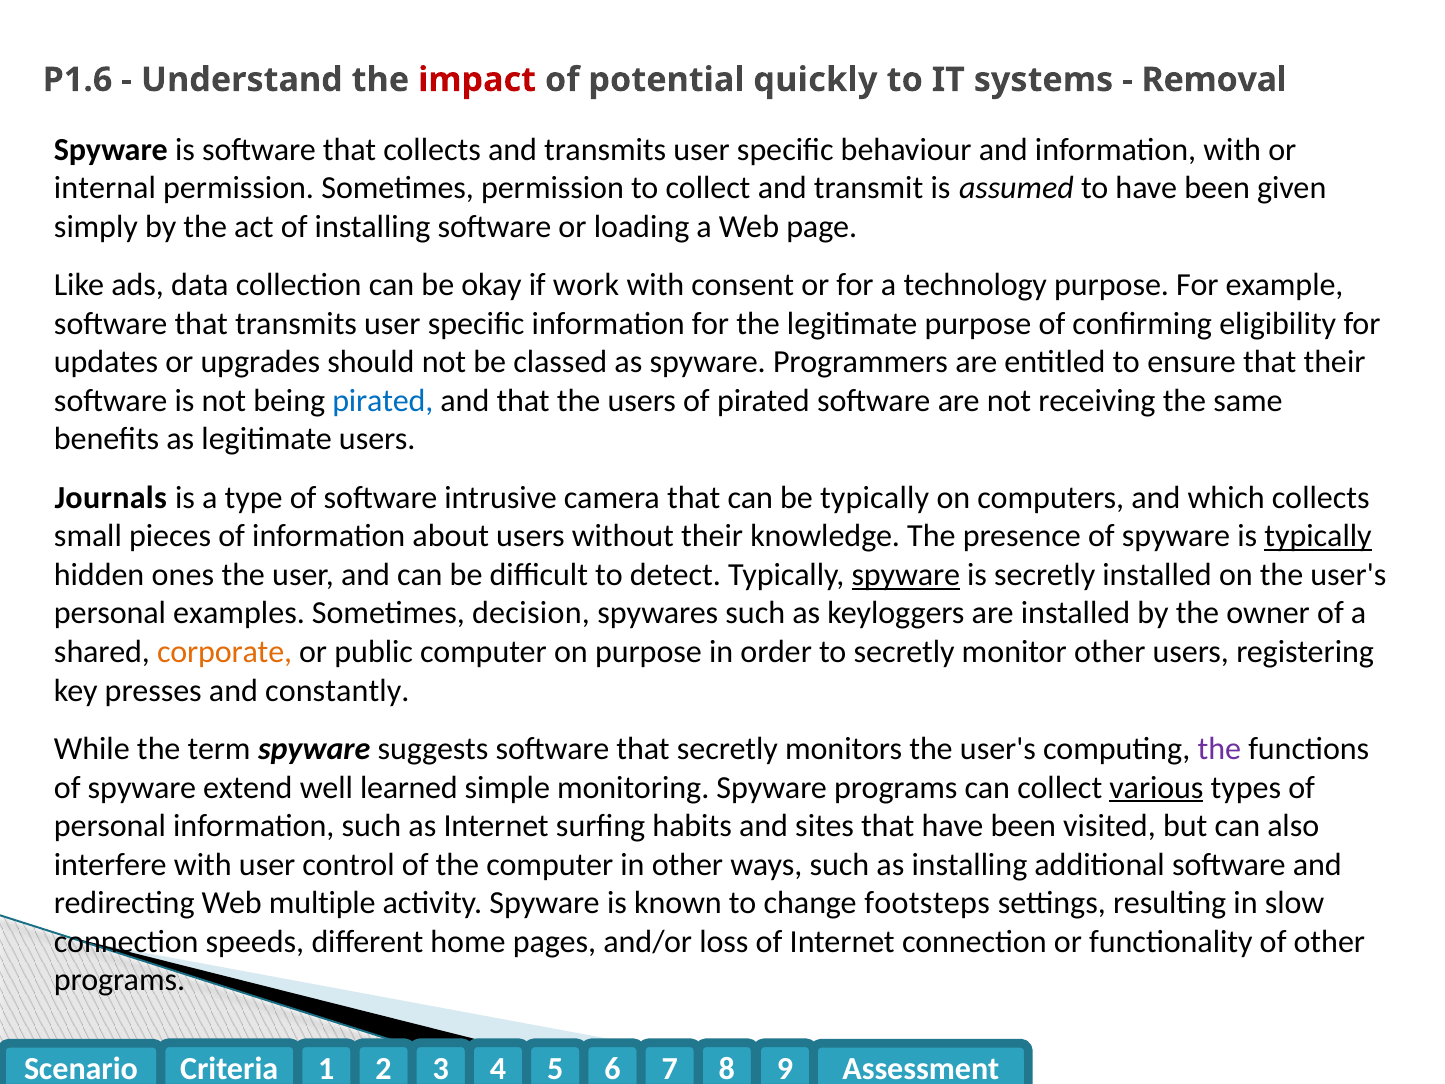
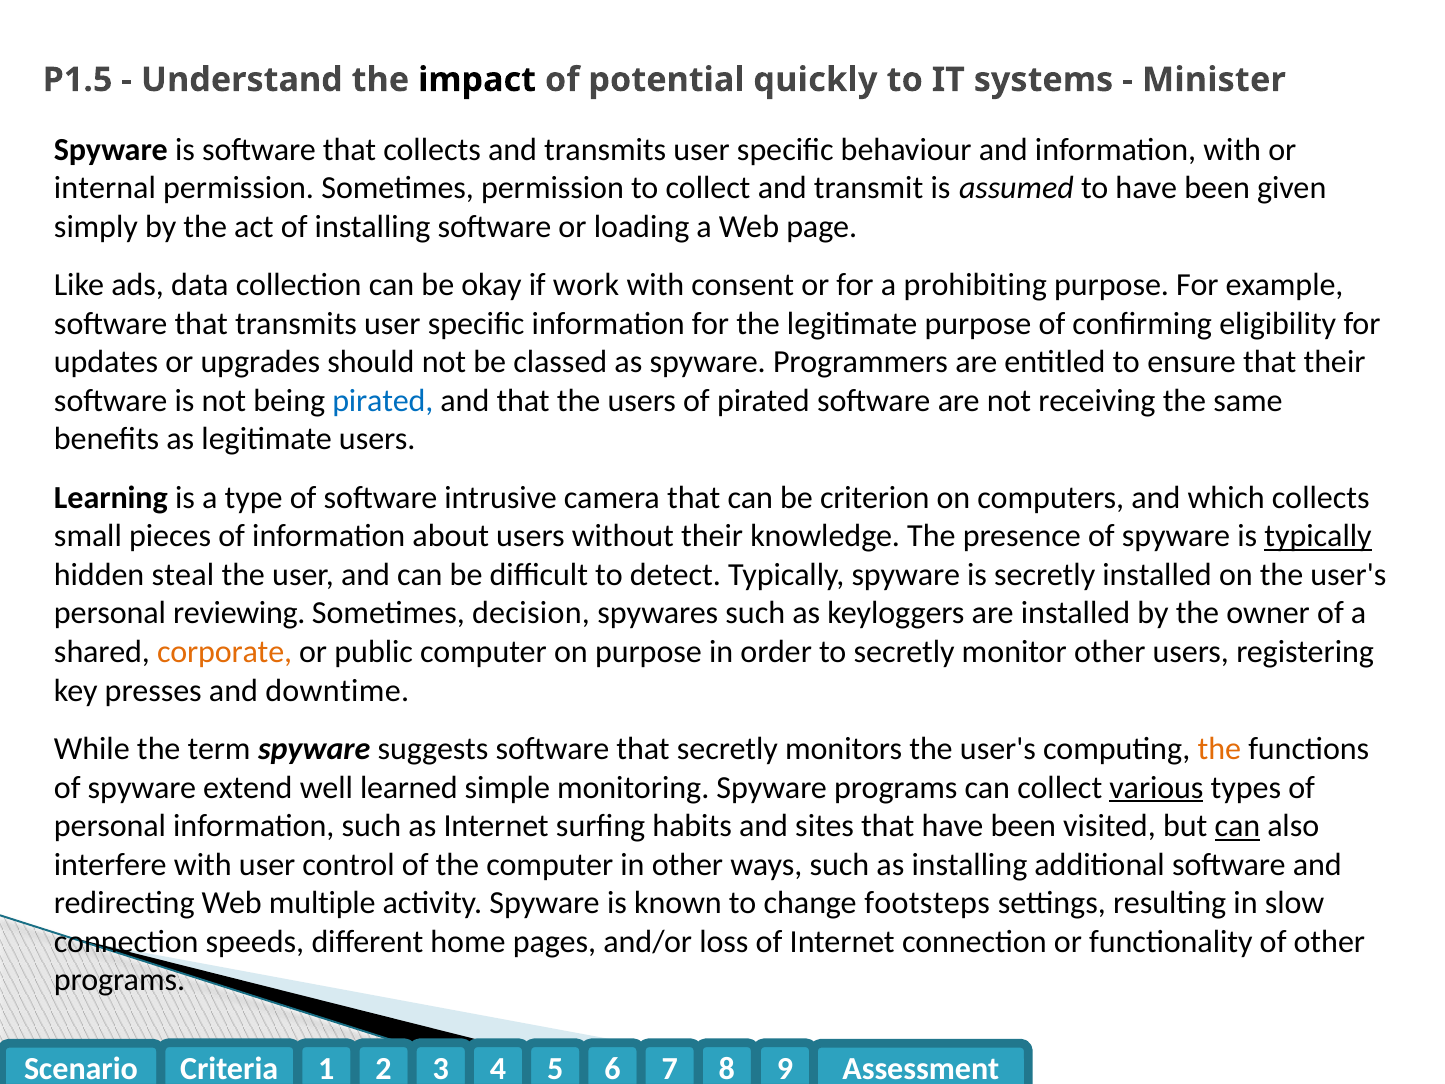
P1.6: P1.6 -> P1.5
impact colour: red -> black
Removal: Removal -> Minister
technology: technology -> prohibiting
Journals: Journals -> Learning
be typically: typically -> criterion
ones: ones -> steal
spyware at (906, 575) underline: present -> none
examples: examples -> reviewing
constantly: constantly -> downtime
the at (1219, 749) colour: purple -> orange
can at (1237, 826) underline: none -> present
